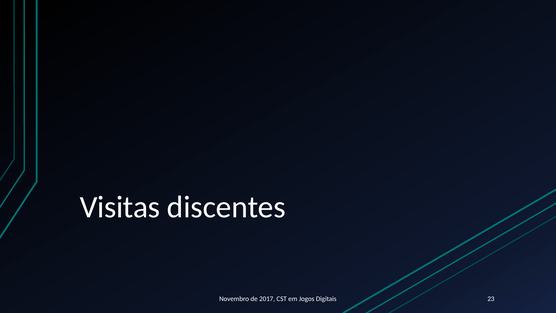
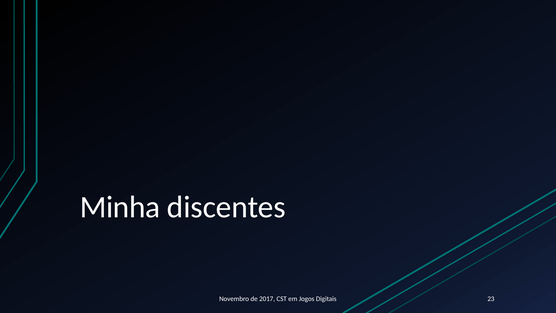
Visitas: Visitas -> Minha
